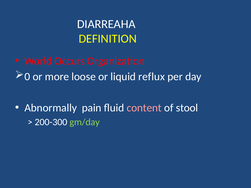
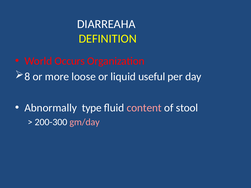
0: 0 -> 8
reflux: reflux -> useful
pain: pain -> type
gm/day colour: light green -> pink
